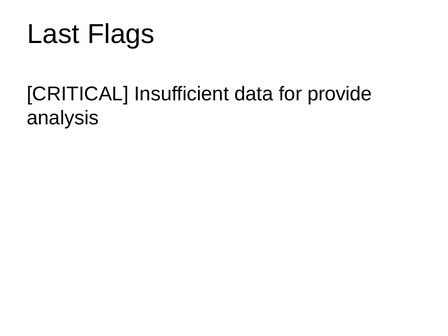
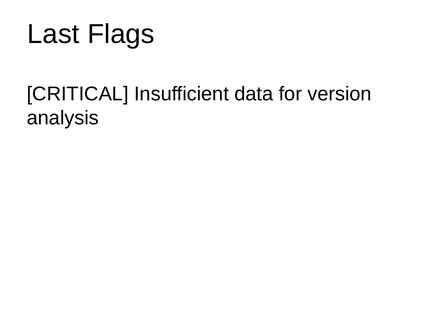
provide: provide -> version
